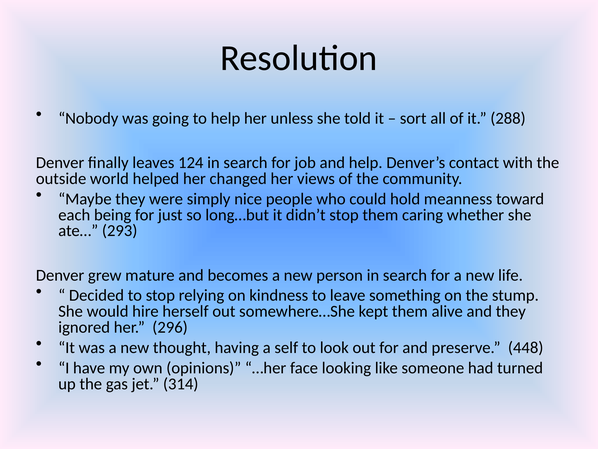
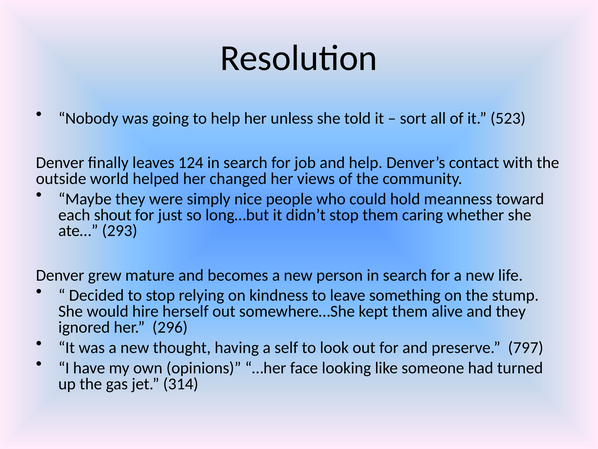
288: 288 -> 523
being: being -> shout
448: 448 -> 797
